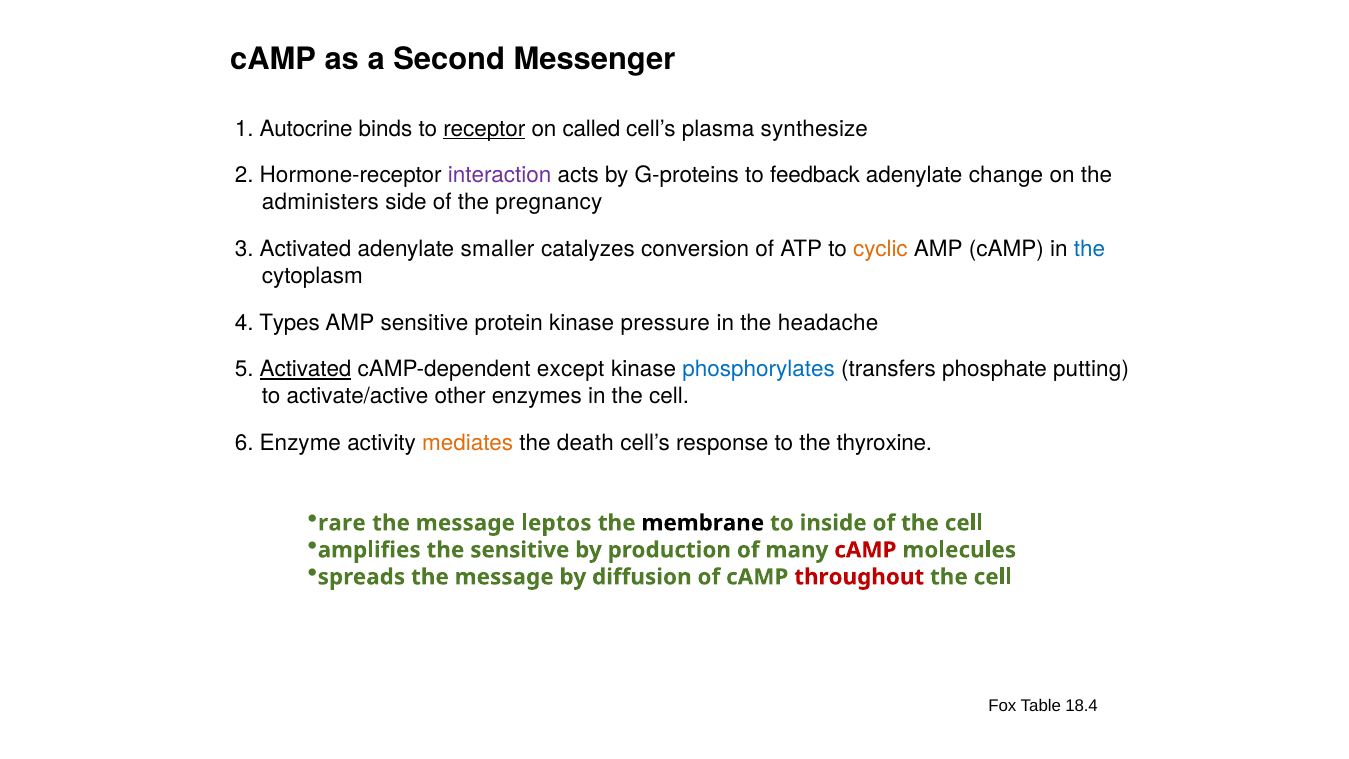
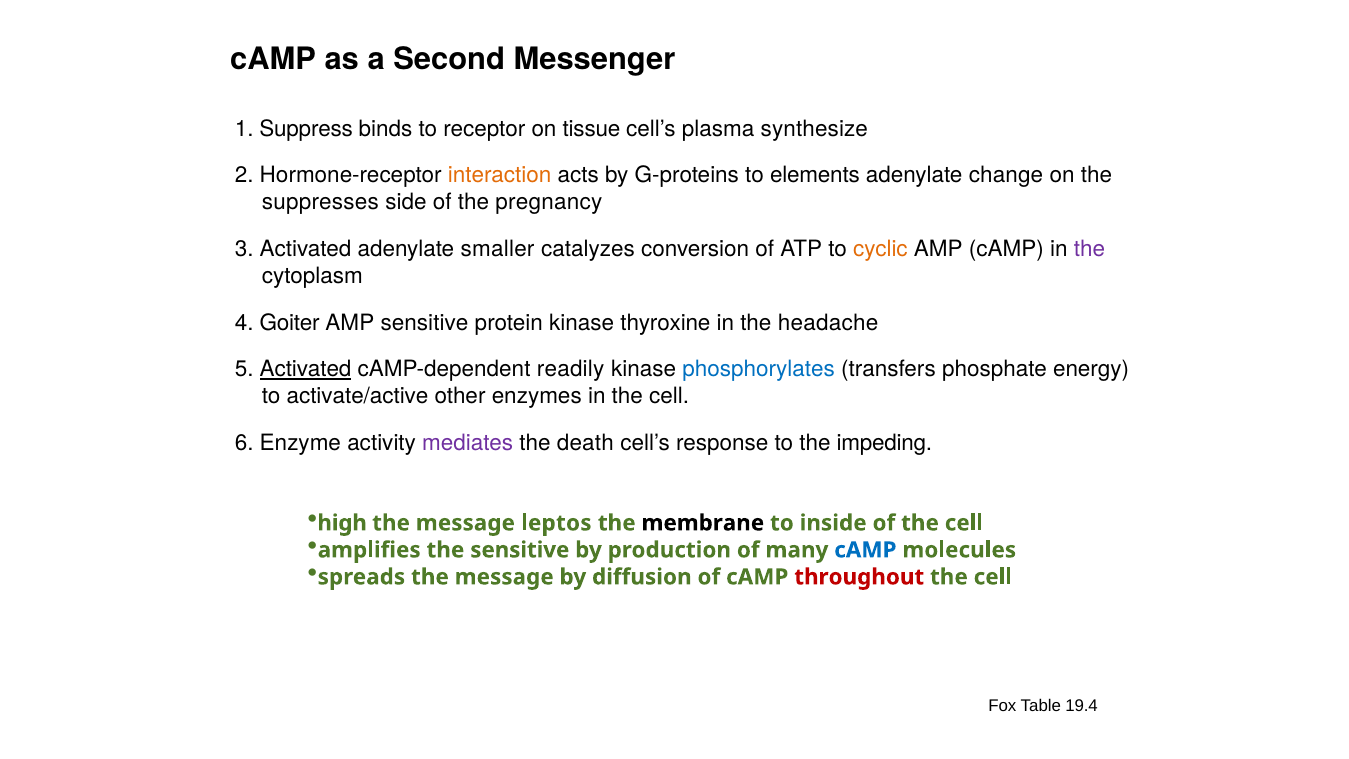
Autocrine: Autocrine -> Suppress
receptor underline: present -> none
called: called -> tissue
interaction colour: purple -> orange
feedback: feedback -> elements
administers: administers -> suppresses
the at (1089, 249) colour: blue -> purple
Types: Types -> Goiter
pressure: pressure -> thyroxine
except: except -> readily
putting: putting -> energy
mediates colour: orange -> purple
thyroxine: thyroxine -> impeding
rare: rare -> high
cAMP at (865, 550) colour: red -> blue
18.4: 18.4 -> 19.4
